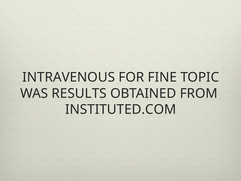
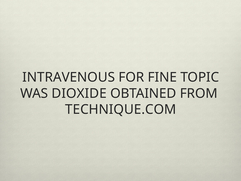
RESULTS: RESULTS -> DIOXIDE
INSTITUTED.COM: INSTITUTED.COM -> TECHNIQUE.COM
